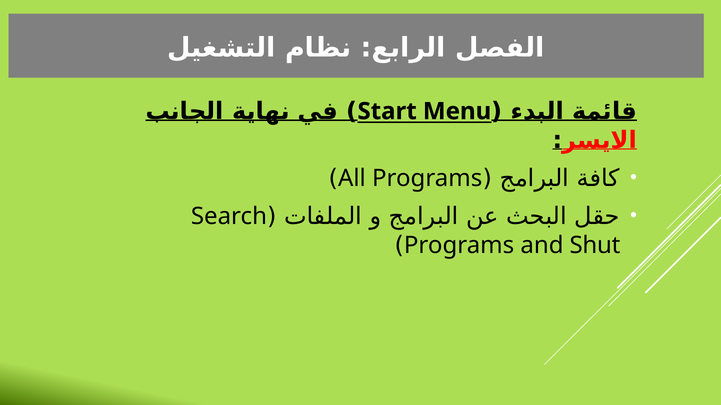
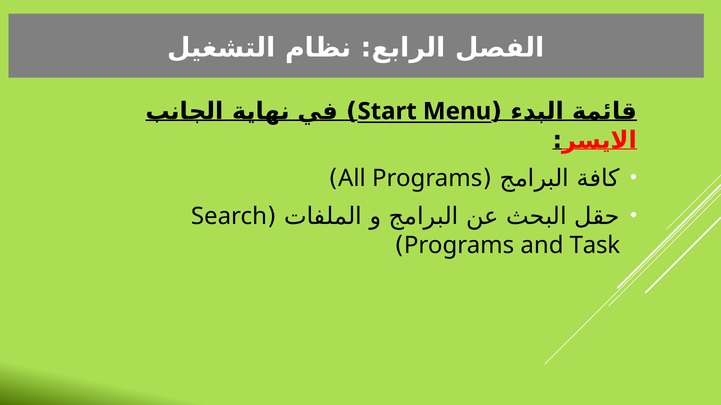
Shut: Shut -> Task
